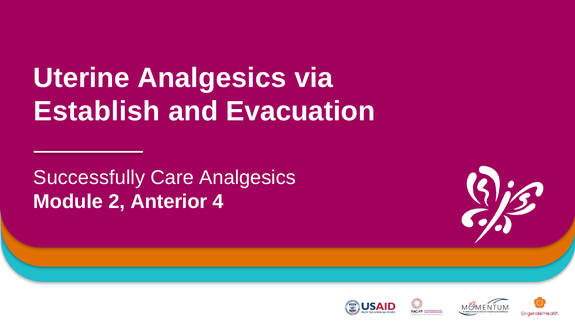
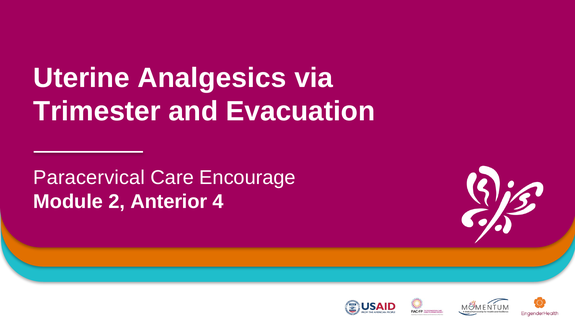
Establish: Establish -> Trimester
Successfully: Successfully -> Paracervical
Care Analgesics: Analgesics -> Encourage
